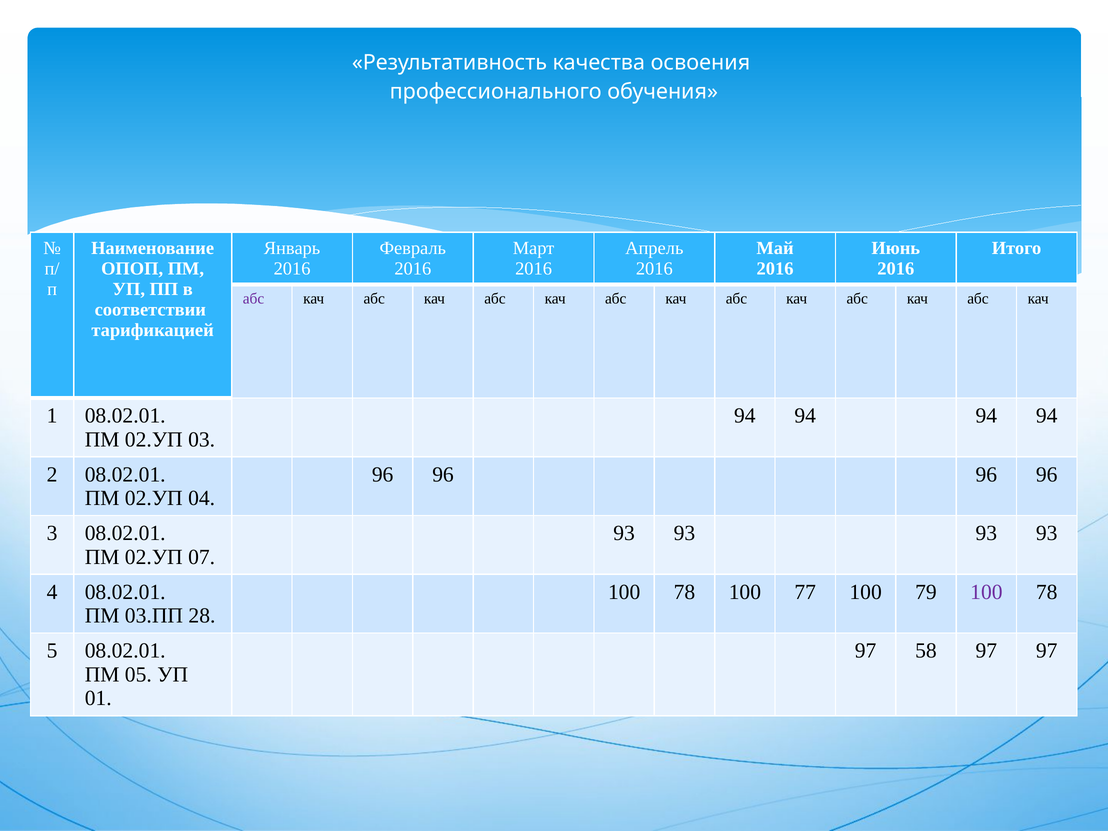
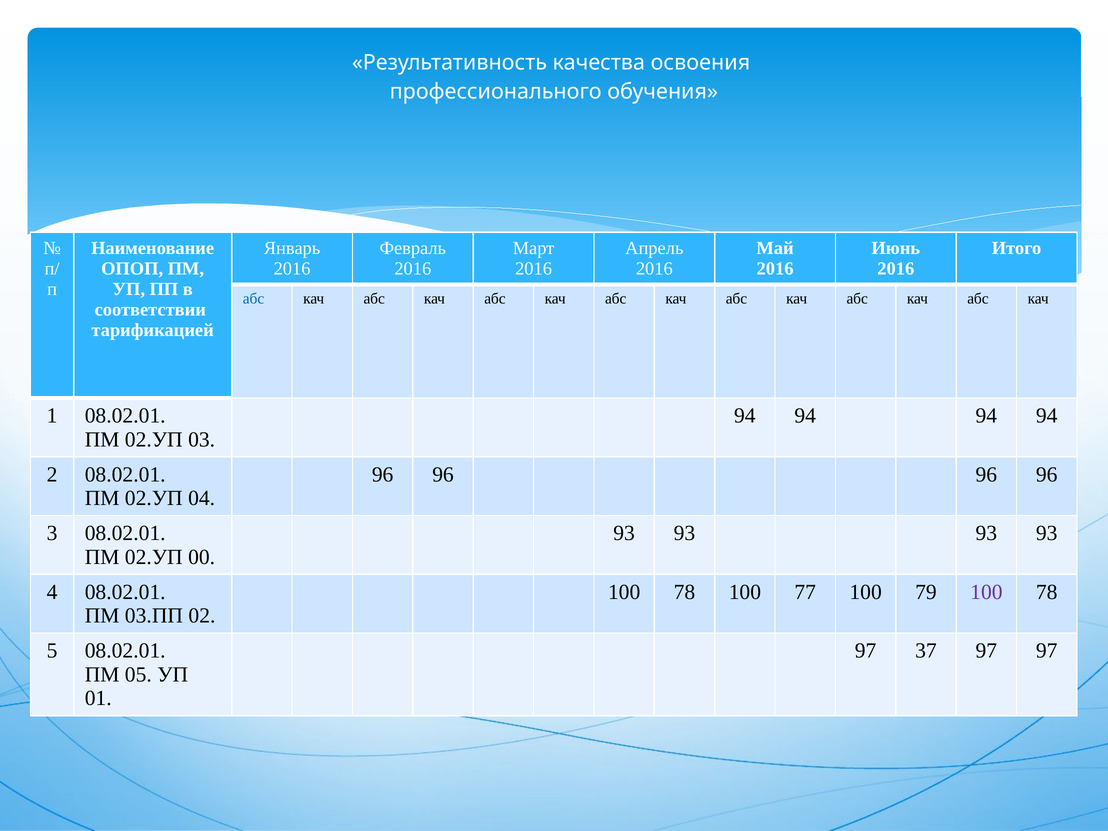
абс at (254, 299) colour: purple -> blue
07: 07 -> 00
28: 28 -> 02
58: 58 -> 37
